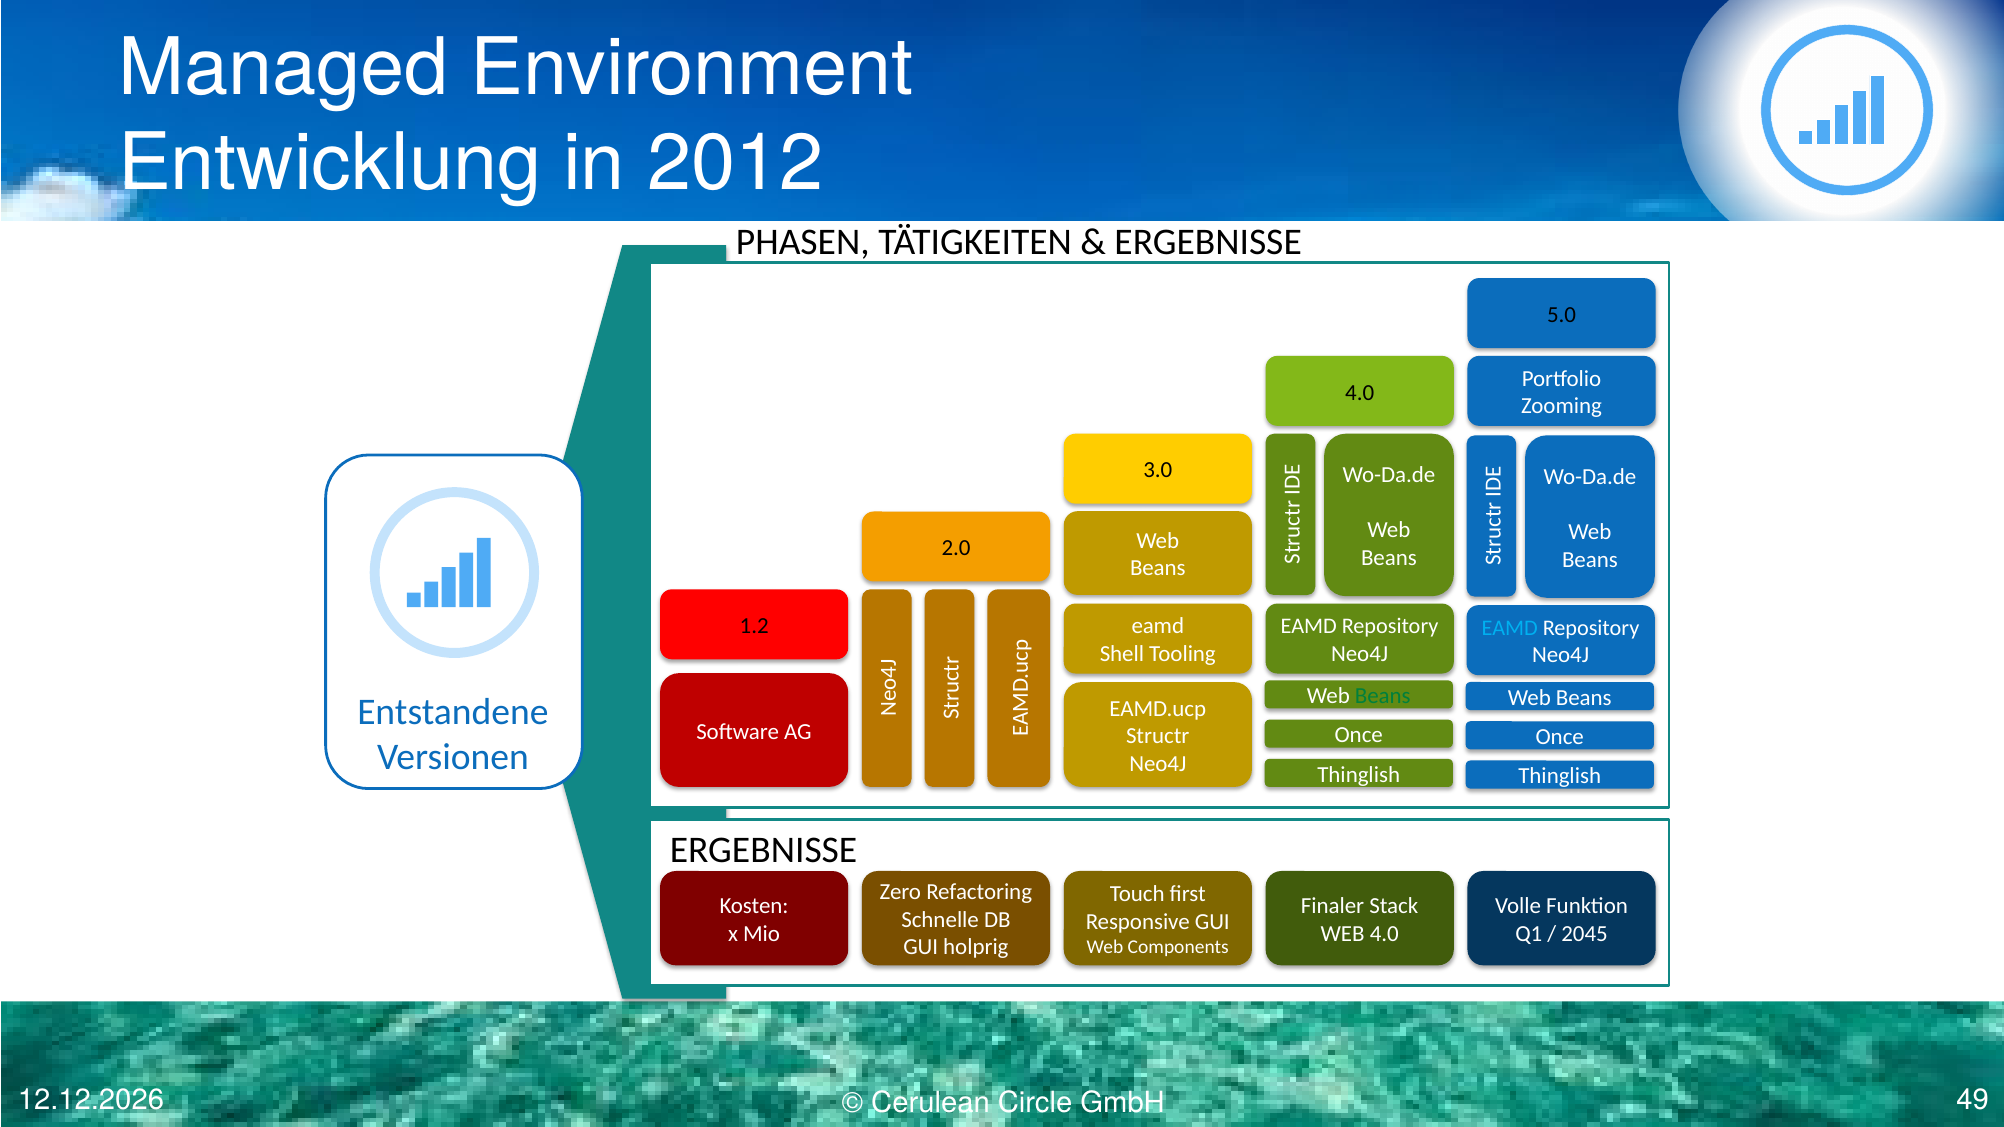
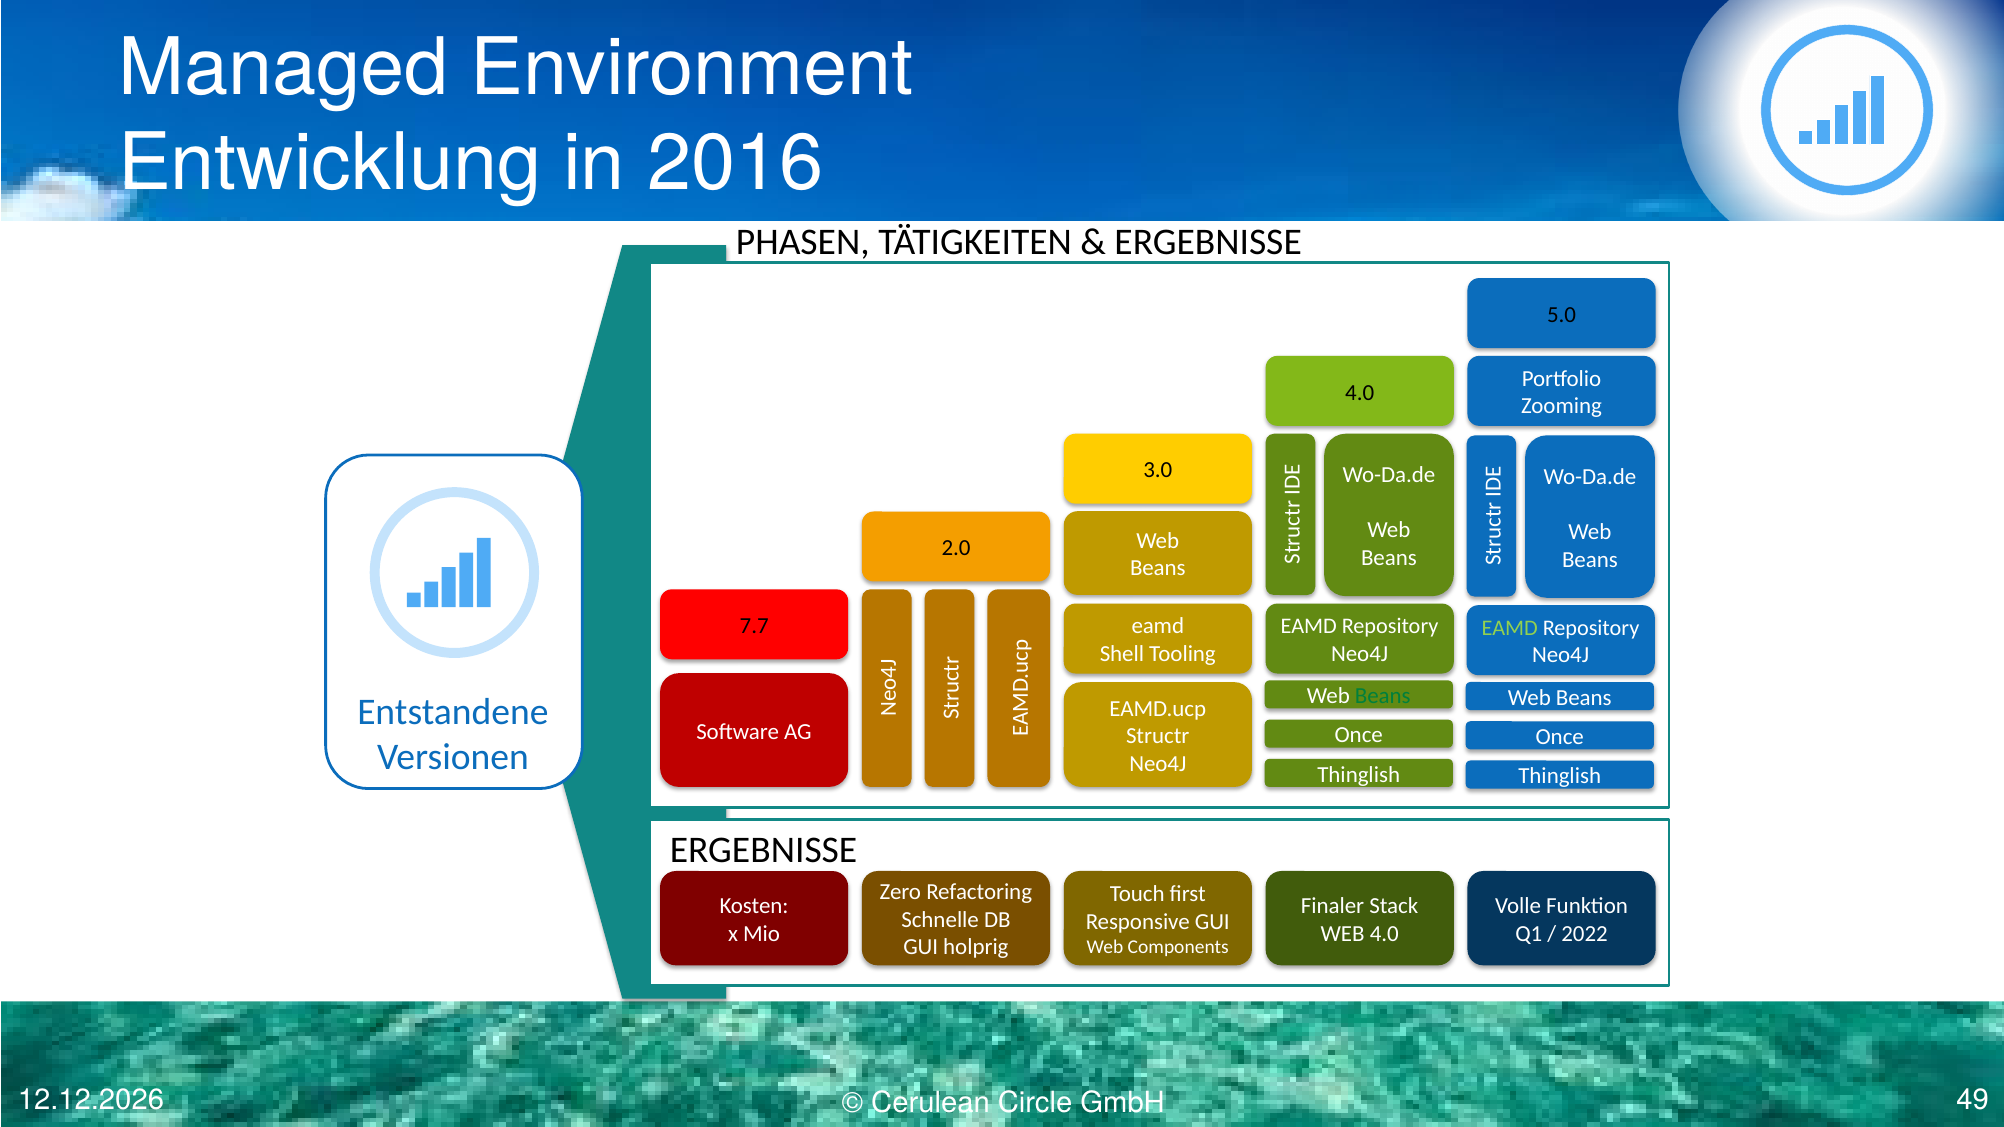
2012: 2012 -> 2016
1.2: 1.2 -> 7.7
EAMD at (1510, 628) colour: light blue -> light green
2045: 2045 -> 2022
